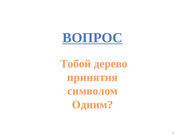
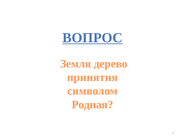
Тобой: Тобой -> Земля
Одним: Одним -> Родная
